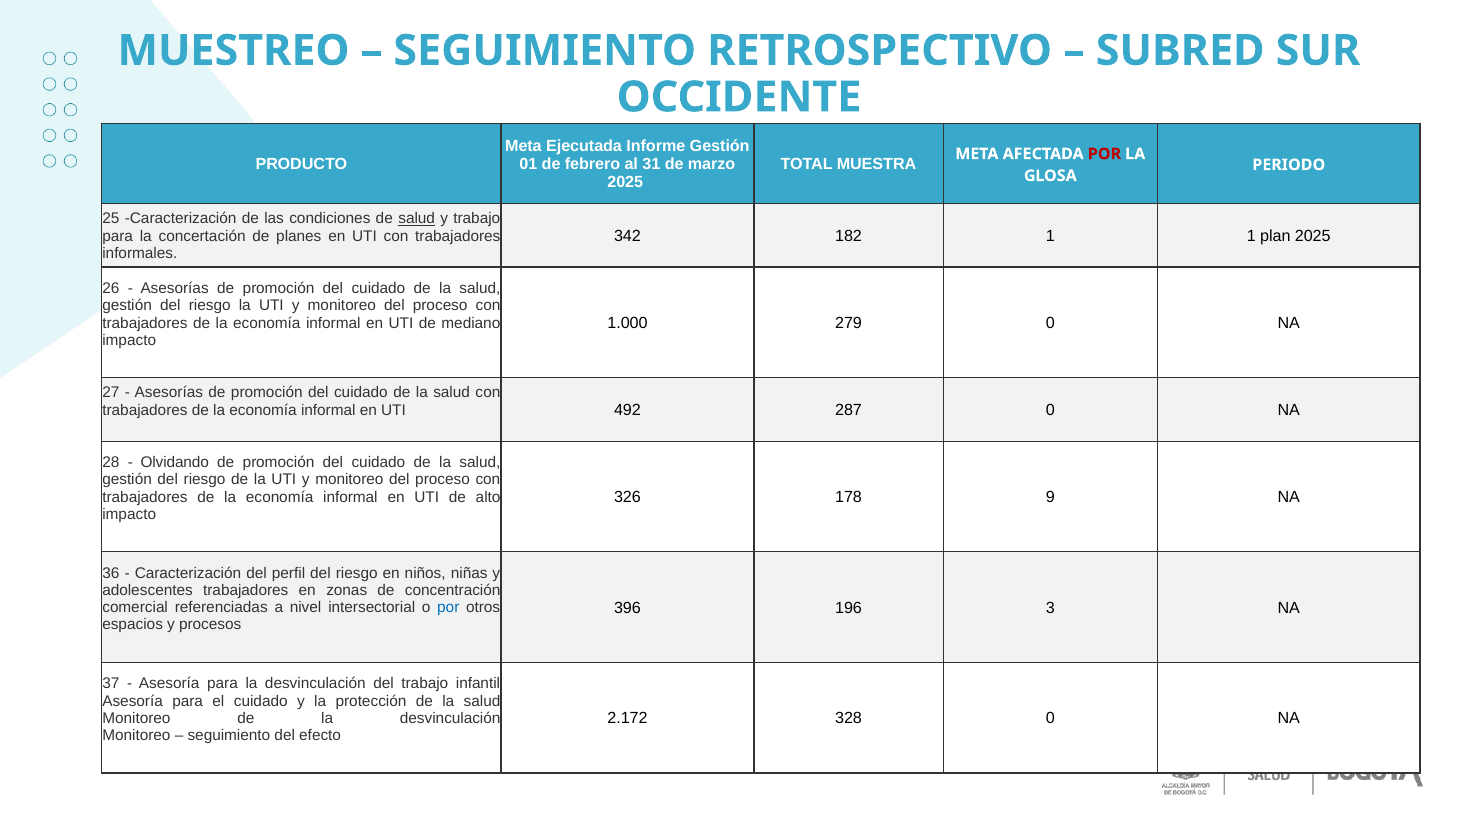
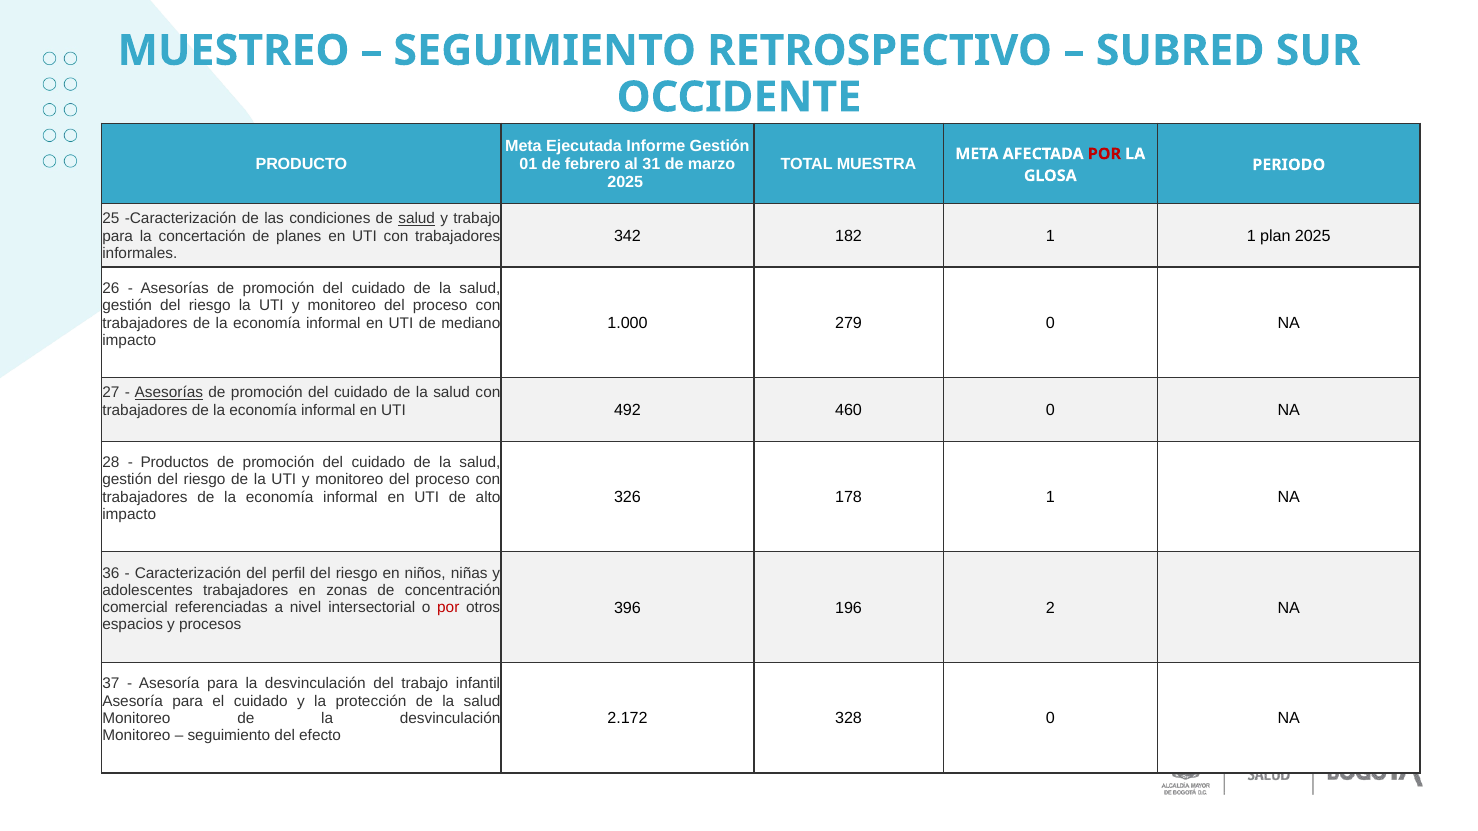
Asesorías at (169, 393) underline: none -> present
287: 287 -> 460
Olvidando: Olvidando -> Productos
178 9: 9 -> 1
3: 3 -> 2
por at (448, 608) colour: blue -> red
